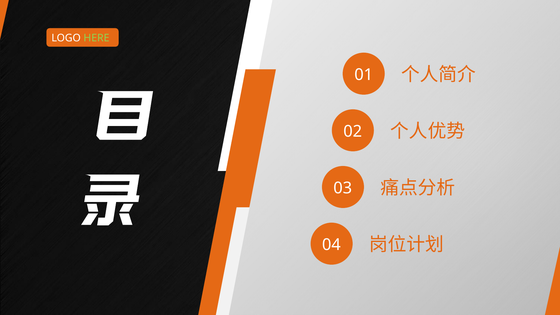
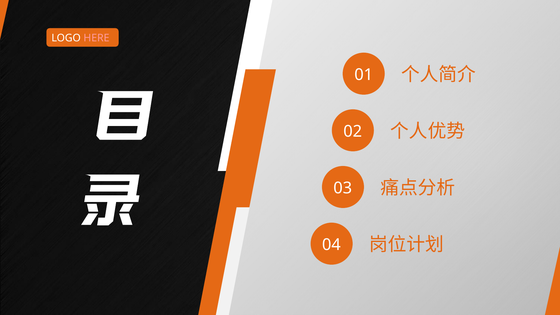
HERE colour: light green -> pink
